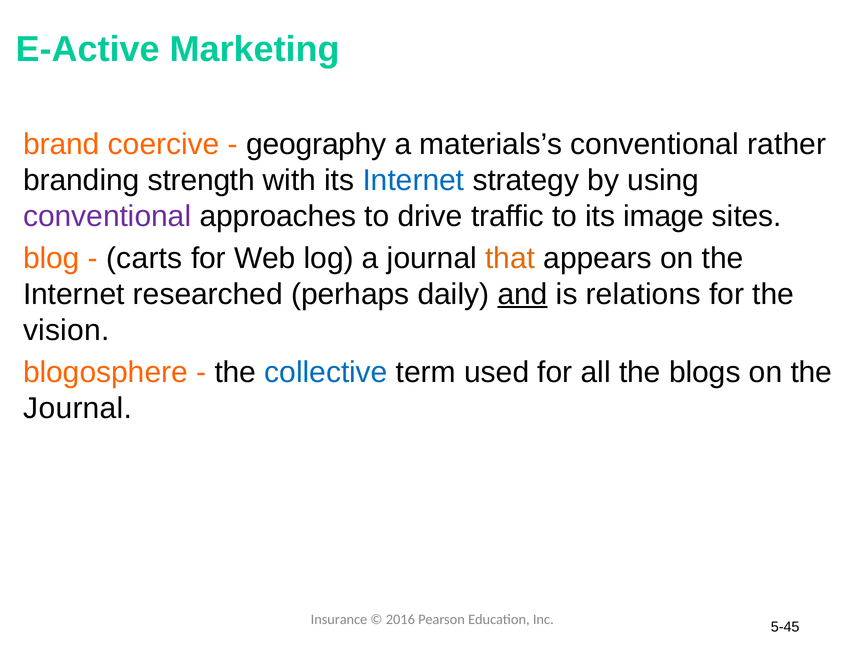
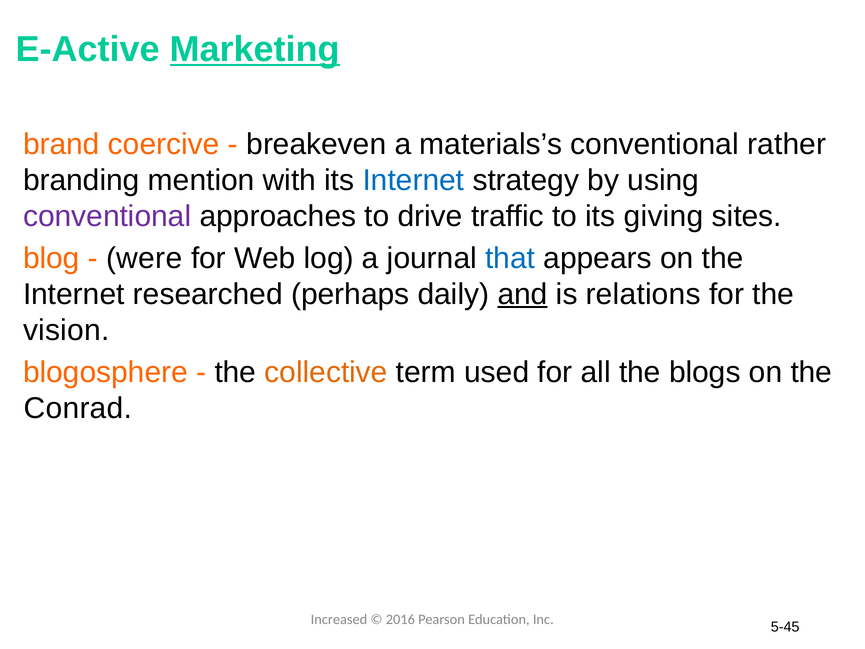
Marketing underline: none -> present
geography: geography -> breakeven
strength: strength -> mention
image: image -> giving
carts: carts -> were
that colour: orange -> blue
collective colour: blue -> orange
Journal at (78, 408): Journal -> Conrad
Insurance: Insurance -> Increased
